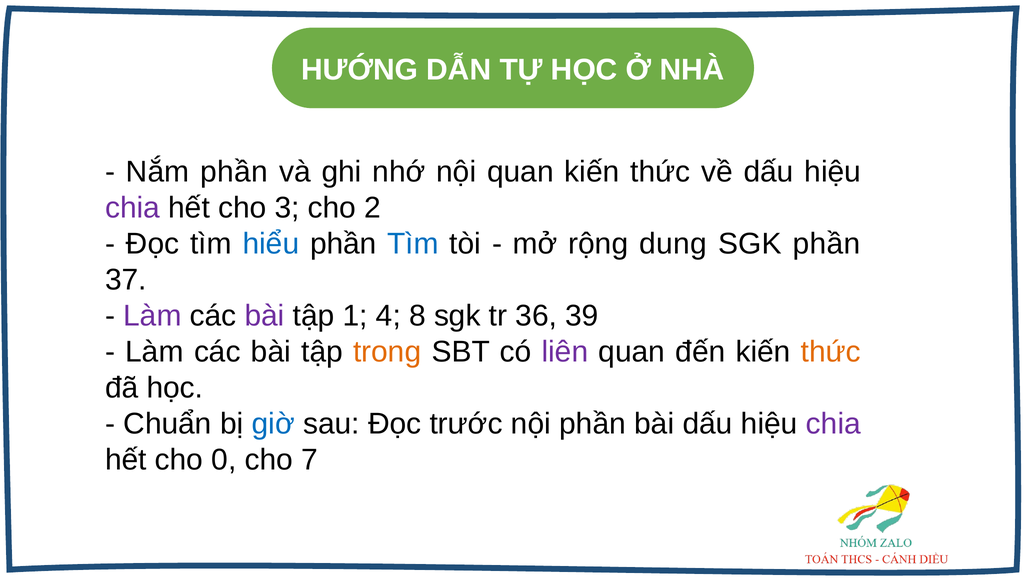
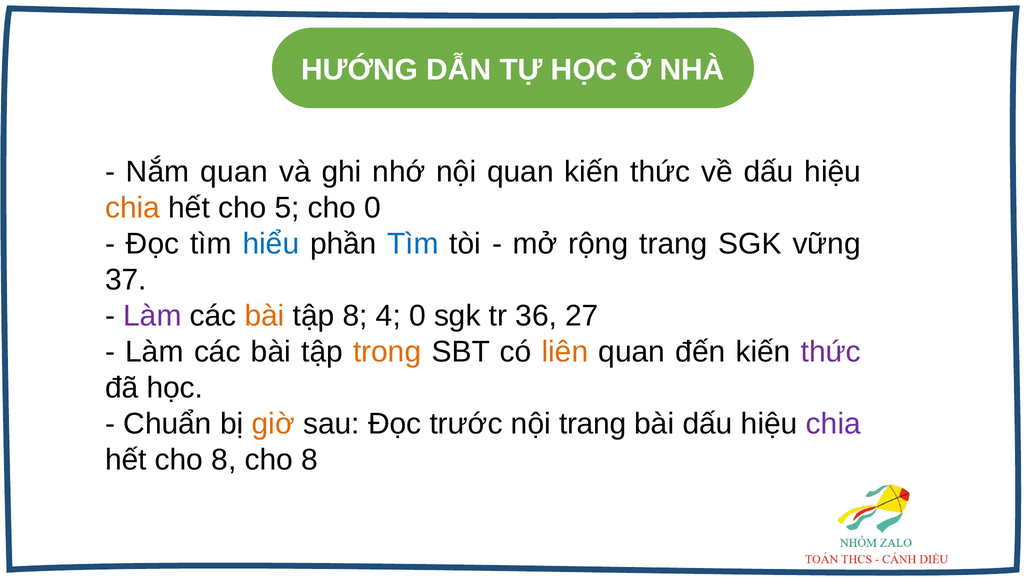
Nắm phần: phần -> quan
chia at (133, 208) colour: purple -> orange
3: 3 -> 5
cho 2: 2 -> 0
rộng dung: dung -> trang
SGK phần: phần -> vững
bài at (265, 316) colour: purple -> orange
tập 1: 1 -> 8
4 8: 8 -> 0
39: 39 -> 27
liên colour: purple -> orange
thức at (831, 352) colour: orange -> purple
giờ colour: blue -> orange
nội phần: phần -> trang
hết cho 0: 0 -> 8
7 at (310, 460): 7 -> 8
